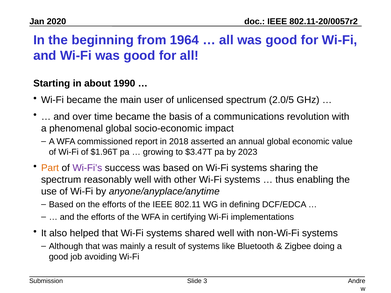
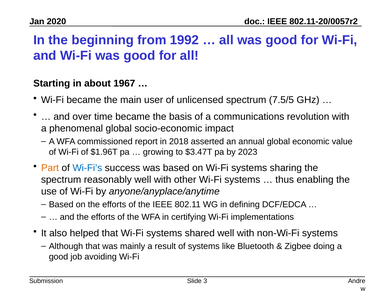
1964: 1964 -> 1992
1990: 1990 -> 1967
2.0/5: 2.0/5 -> 7.5/5
Wi-Fi’s colour: purple -> blue
